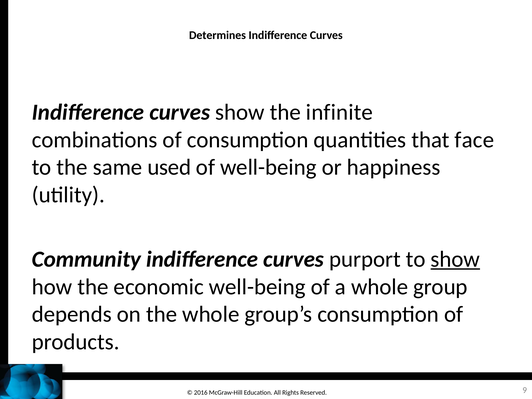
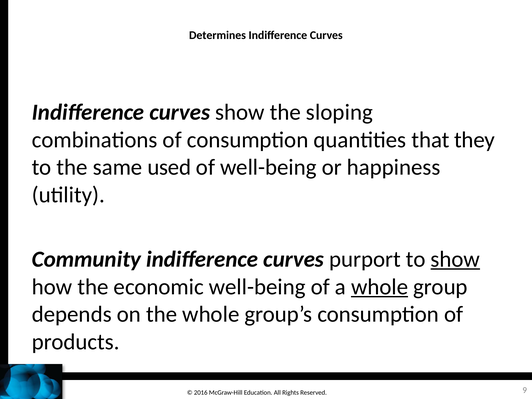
infinite: infinite -> sloping
face: face -> they
whole at (380, 287) underline: none -> present
